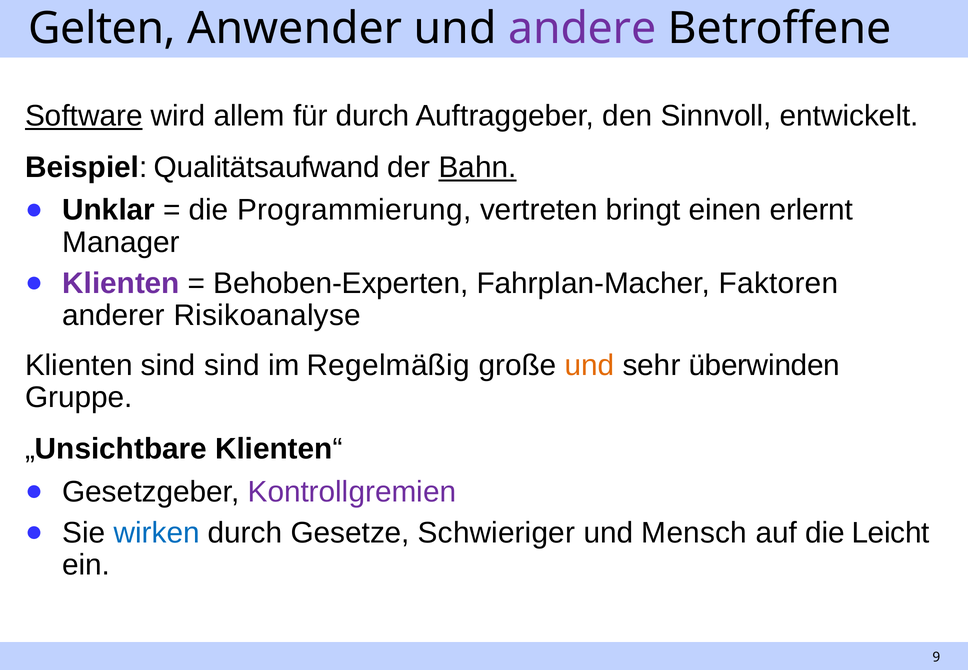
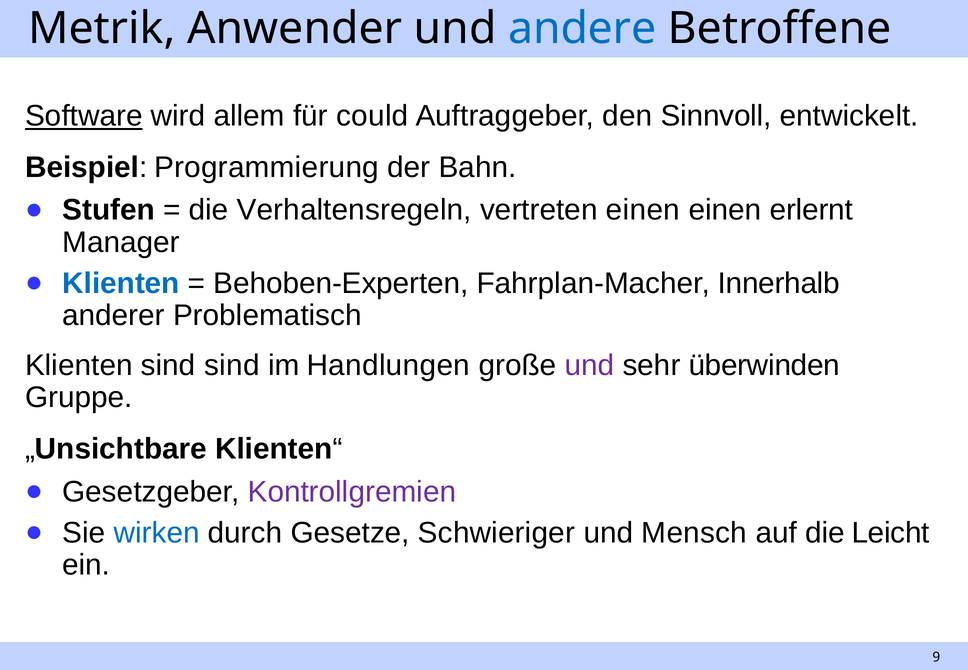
Gelten: Gelten -> Metrik
andere colour: purple -> blue
für durch: durch -> could
Qualitätsaufwand: Qualitätsaufwand -> Programmierung
Bahn underline: present -> none
Unklar: Unklar -> Stufen
Programmierung: Programmierung -> Verhaltensregeln
vertreten bringt: bringt -> einen
Klienten at (121, 283) colour: purple -> blue
Faktoren: Faktoren -> Innerhalb
Risikoanalyse: Risikoanalyse -> Problematisch
Regelmäßig: Regelmäßig -> Handlungen
und at (589, 366) colour: orange -> purple
